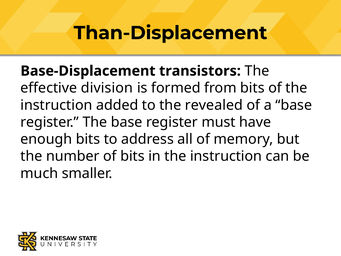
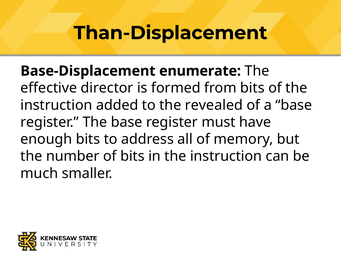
transistors: transistors -> enumerate
division: division -> director
